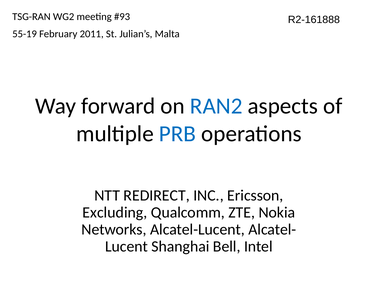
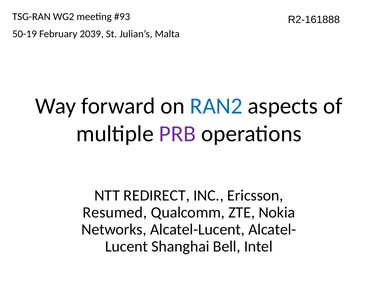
55-19: 55-19 -> 50-19
2011: 2011 -> 2039
PRB colour: blue -> purple
Excluding: Excluding -> Resumed
